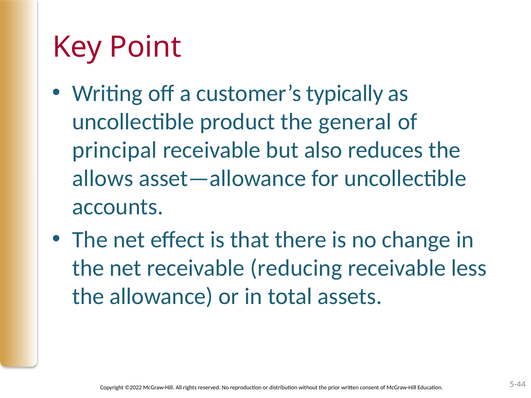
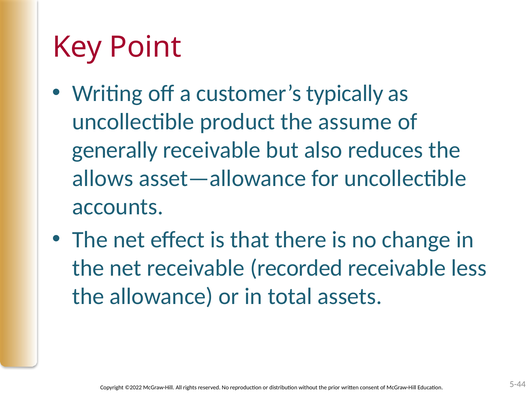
general: general -> assume
principal: principal -> generally
reducing: reducing -> recorded
